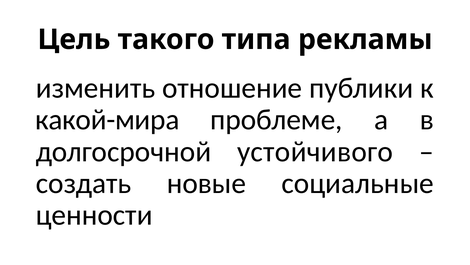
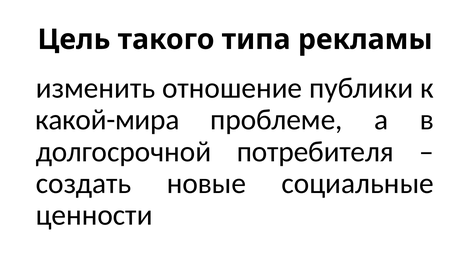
устойчивого: устойчивого -> потребителя
